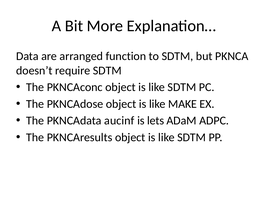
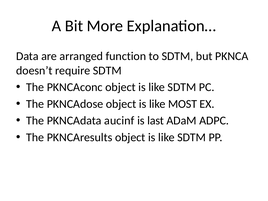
MAKE: MAKE -> MOST
lets: lets -> last
